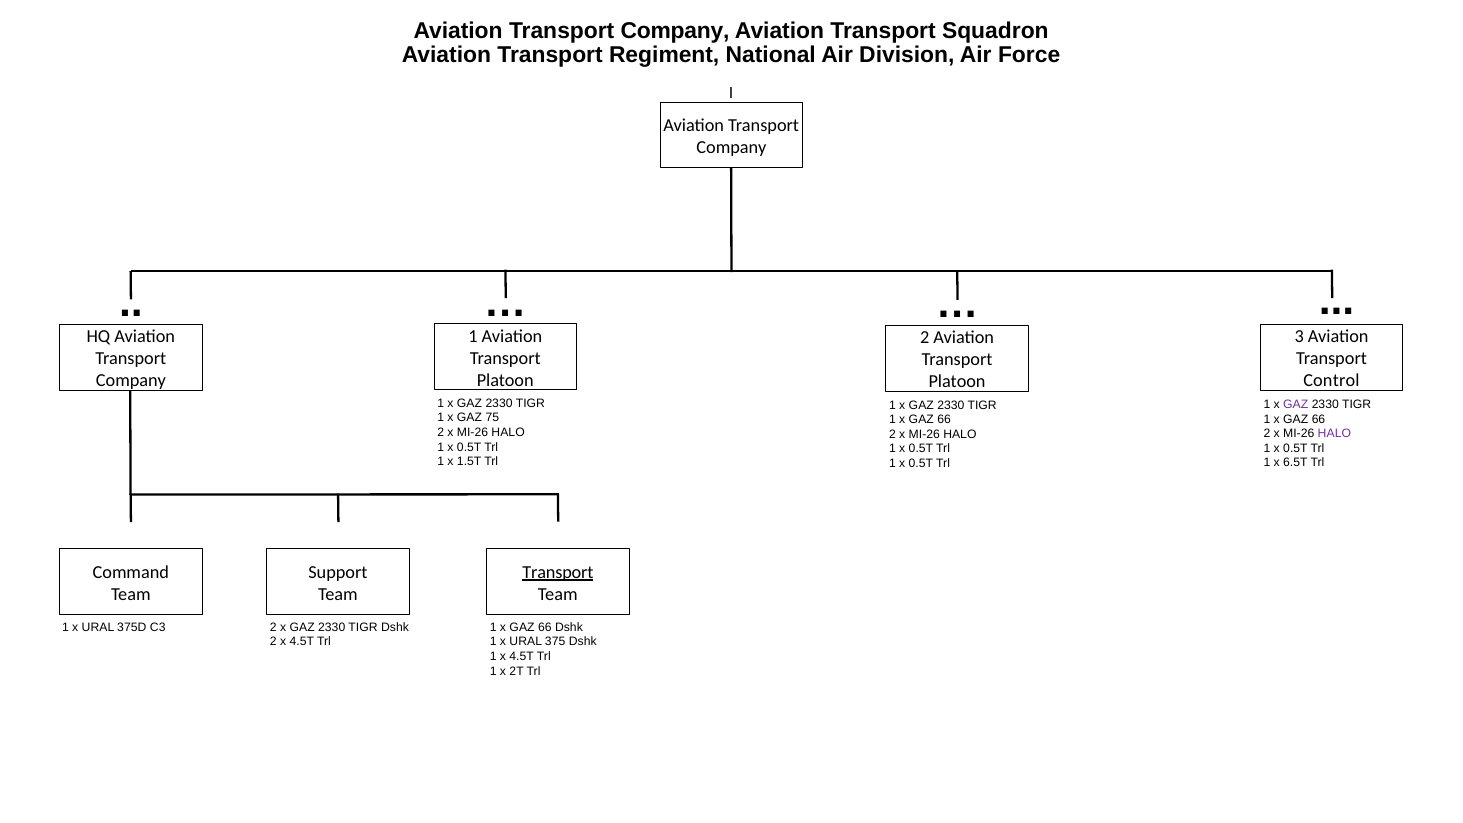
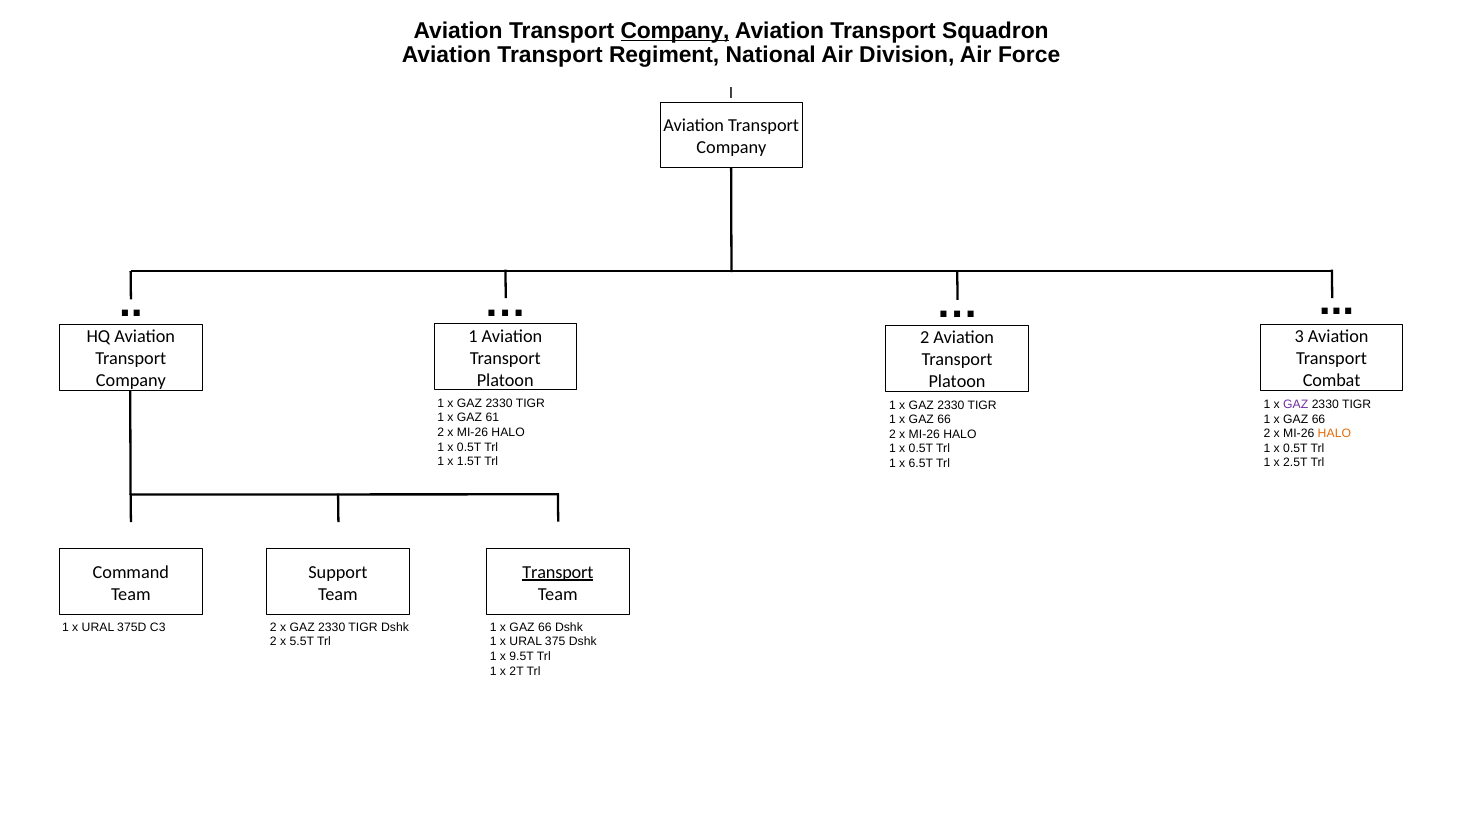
Company at (675, 31) underline: none -> present
Control: Control -> Combat
75: 75 -> 61
HALO at (1334, 434) colour: purple -> orange
6.5T: 6.5T -> 2.5T
0.5T at (921, 463): 0.5T -> 6.5T
2 x 4.5T: 4.5T -> 5.5T
1 x 4.5T: 4.5T -> 9.5T
